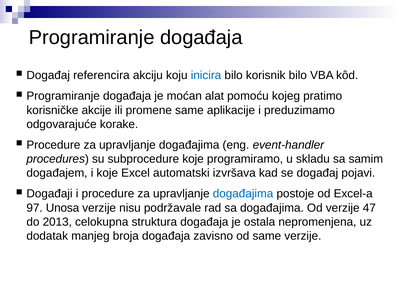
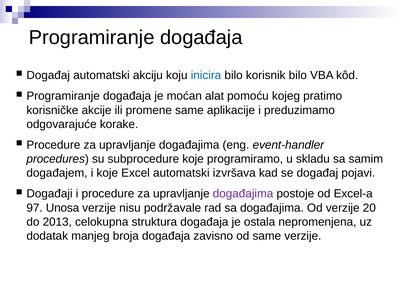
Događaj referencira: referencira -> automatski
događajima at (243, 194) colour: blue -> purple
47: 47 -> 20
